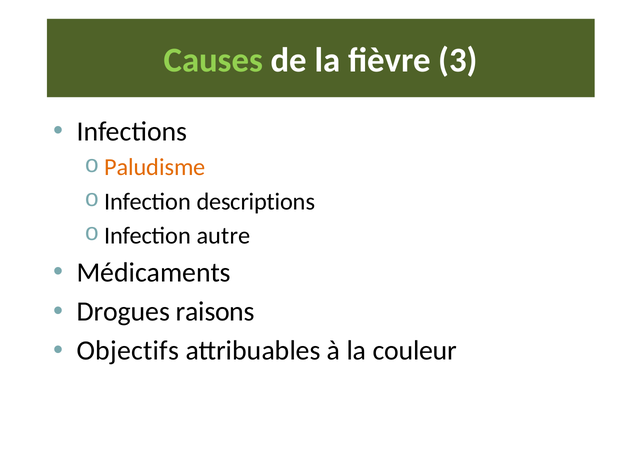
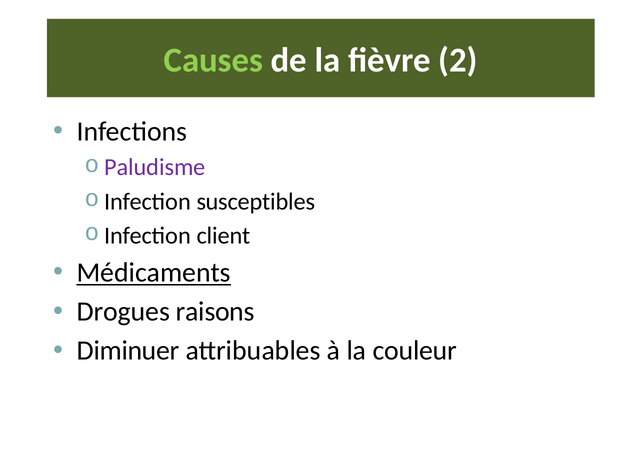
3: 3 -> 2
Paludisme colour: orange -> purple
descriptions: descriptions -> susceptibles
autre: autre -> client
Médicaments underline: none -> present
Objectifs: Objectifs -> Diminuer
